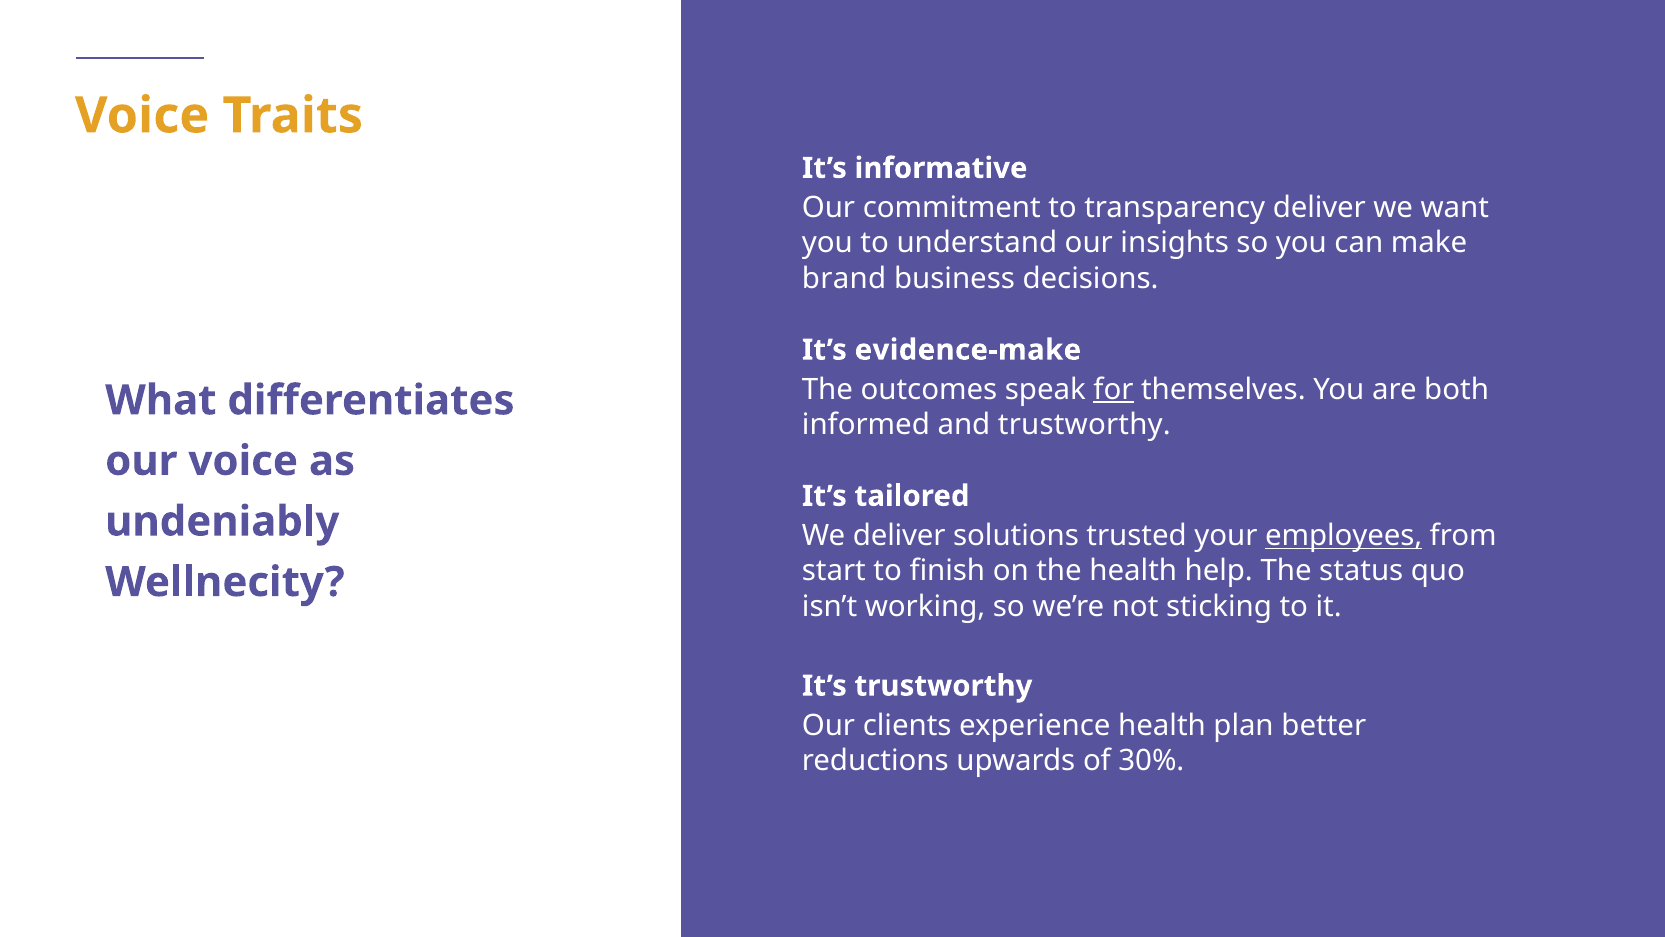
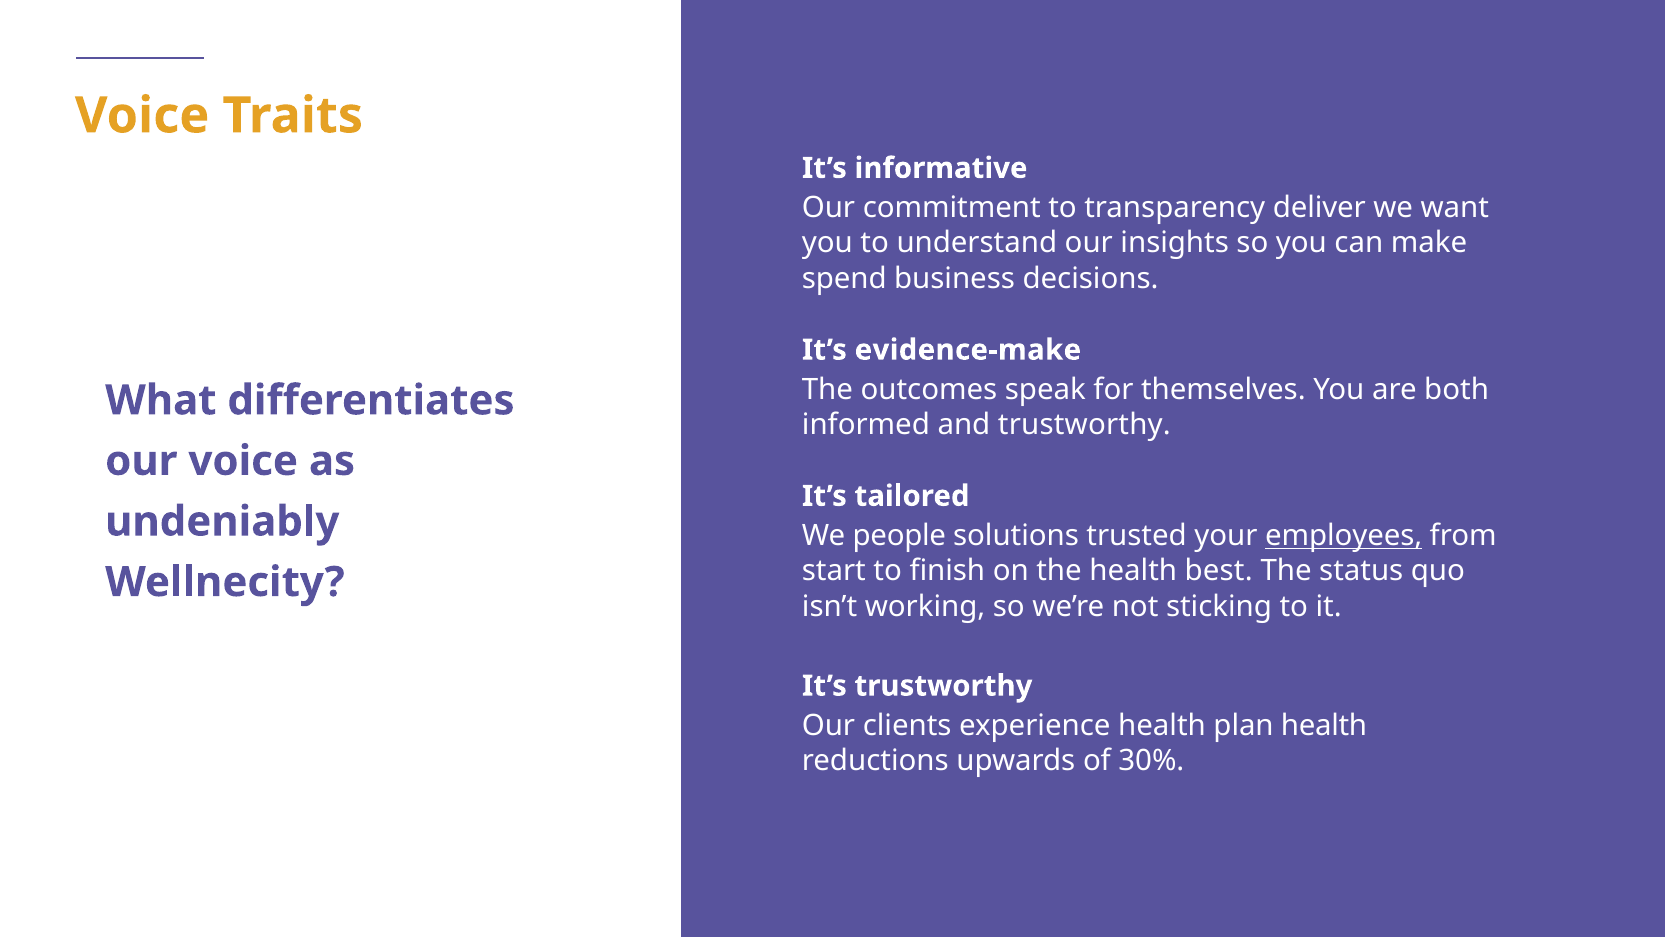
brand: brand -> spend
for underline: present -> none
We deliver: deliver -> people
help: help -> best
plan better: better -> health
